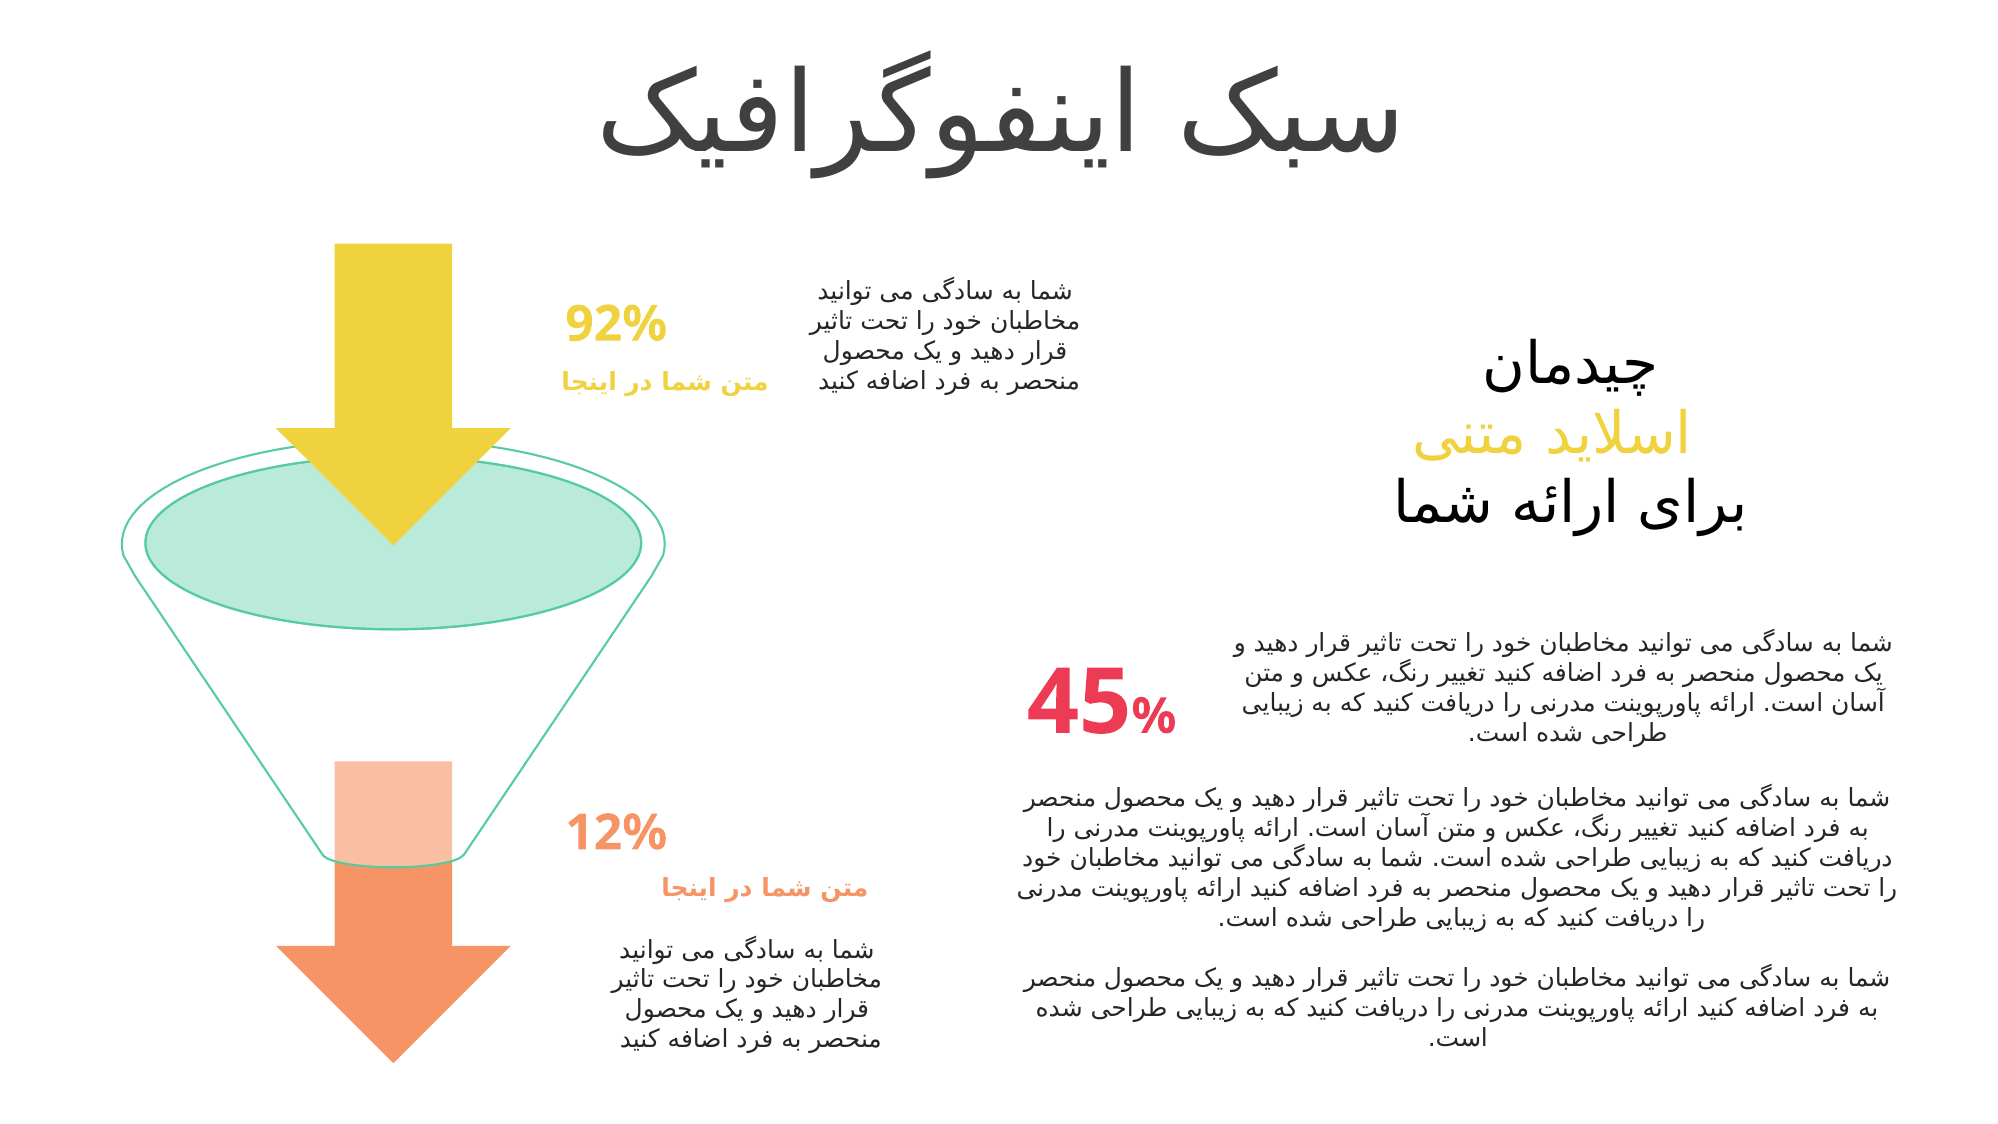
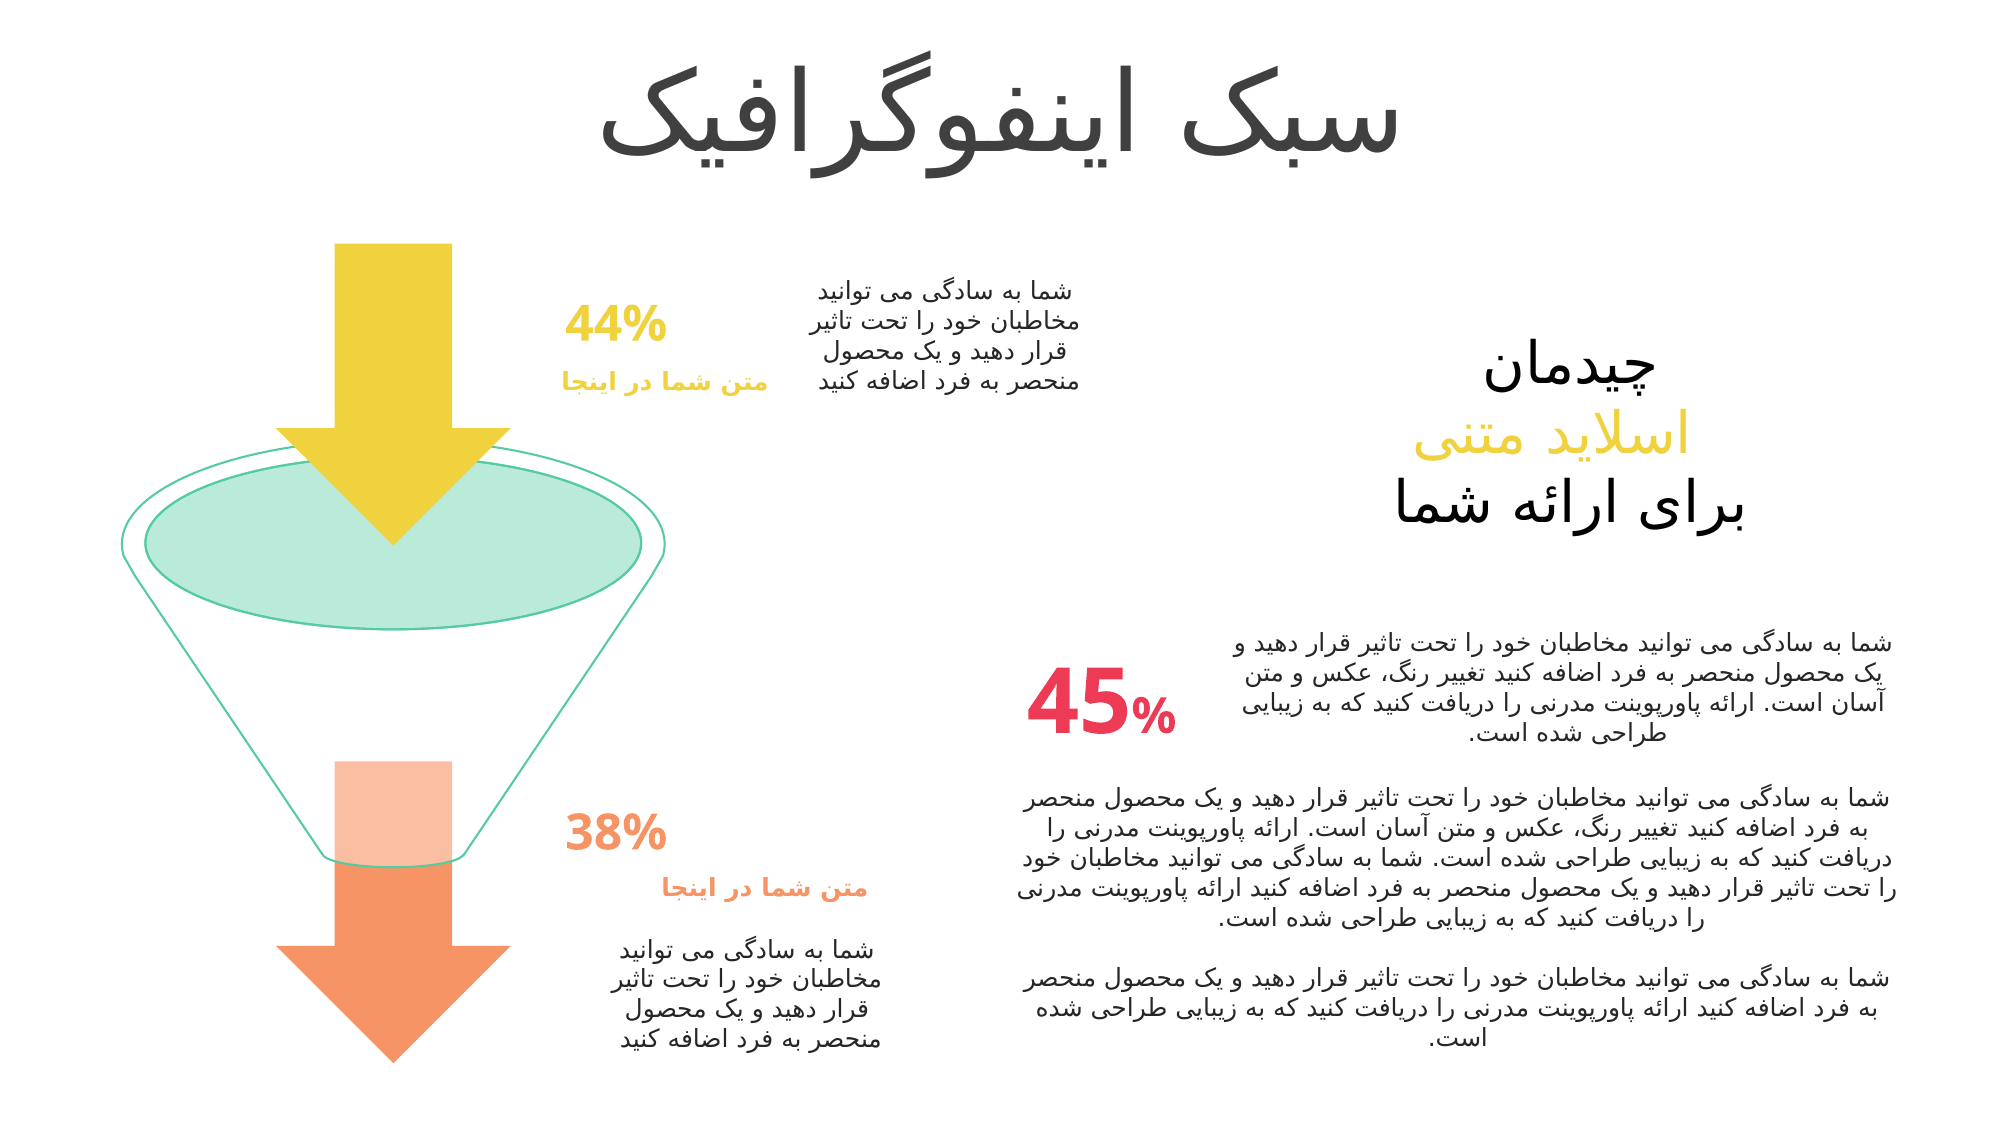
92%: 92% -> 44%
12%: 12% -> 38%
